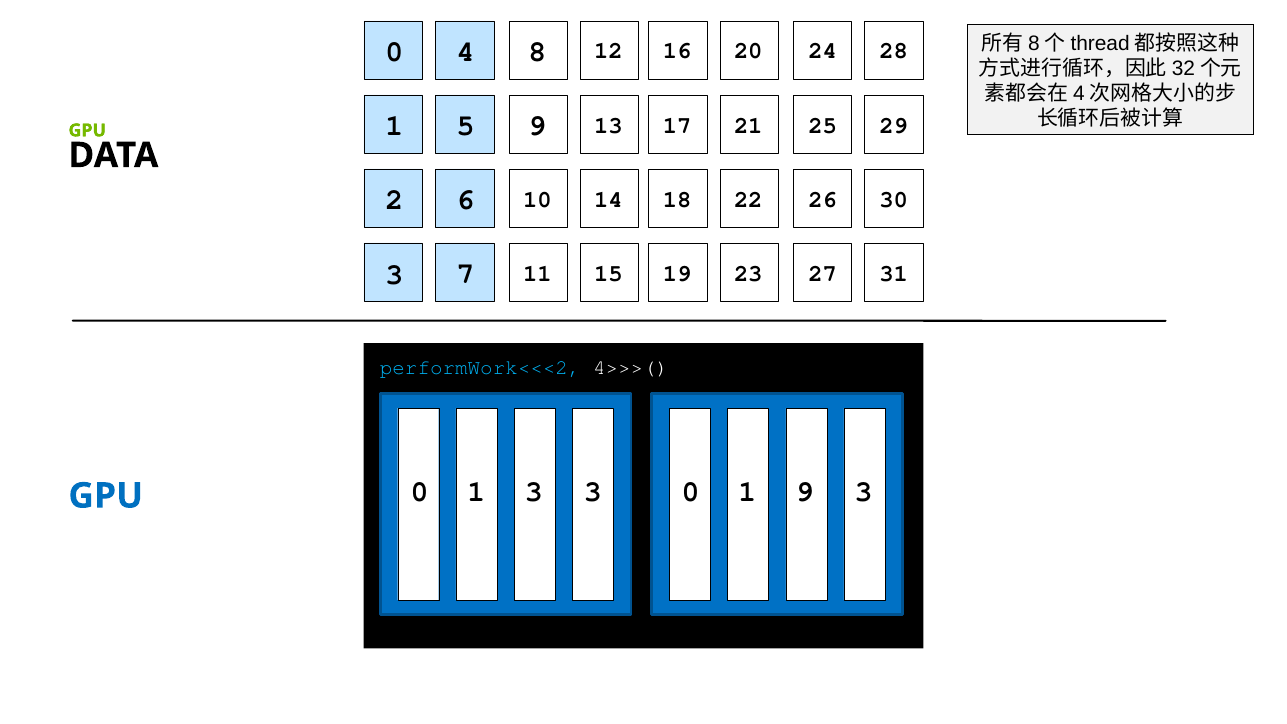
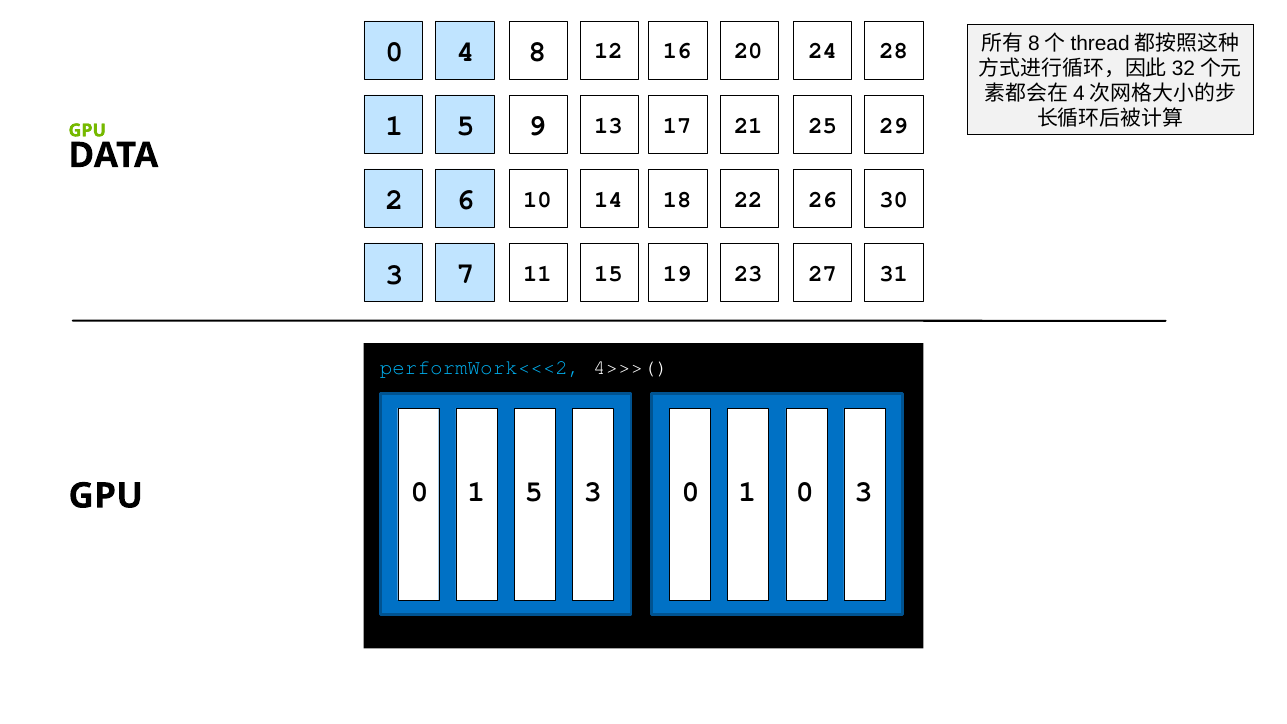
1 3: 3 -> 5
1 9: 9 -> 0
GPU at (106, 496) colour: blue -> black
